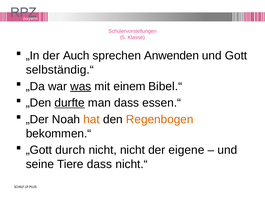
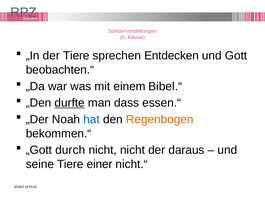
der Auch: Auch -> Tiere
Anwenden: Anwenden -> Entdecken
selbständig.“: selbständig.“ -> beobachten.“
was underline: present -> none
hat colour: orange -> blue
eigene: eigene -> daraus
Tiere dass: dass -> einer
